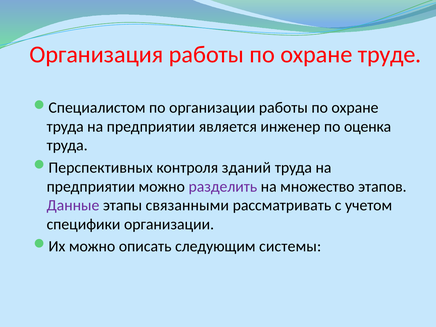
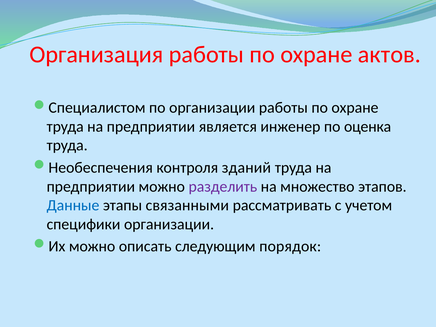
труде: труде -> актов
Перспективных: Перспективных -> Необеспечения
Данные colour: purple -> blue
системы: системы -> порядок
